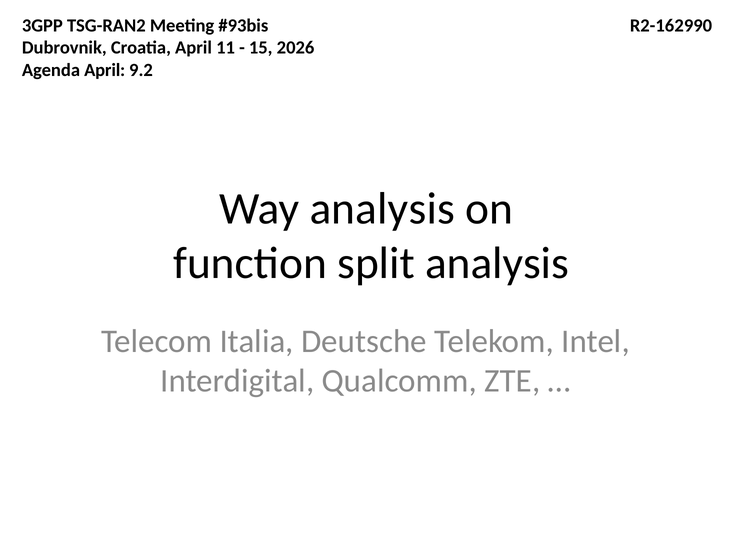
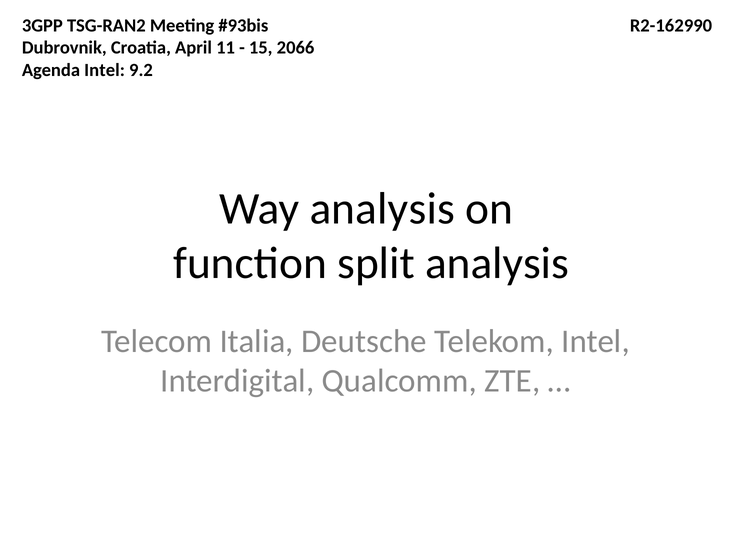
2026: 2026 -> 2066
Agenda April: April -> Intel
